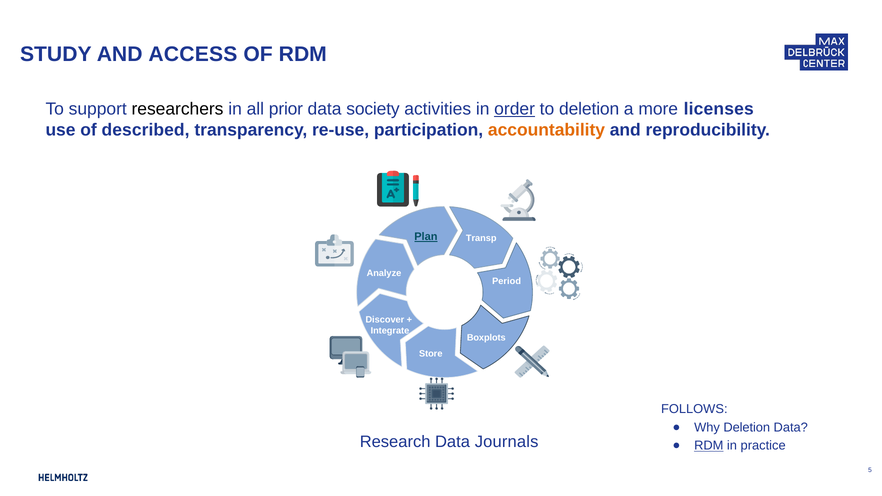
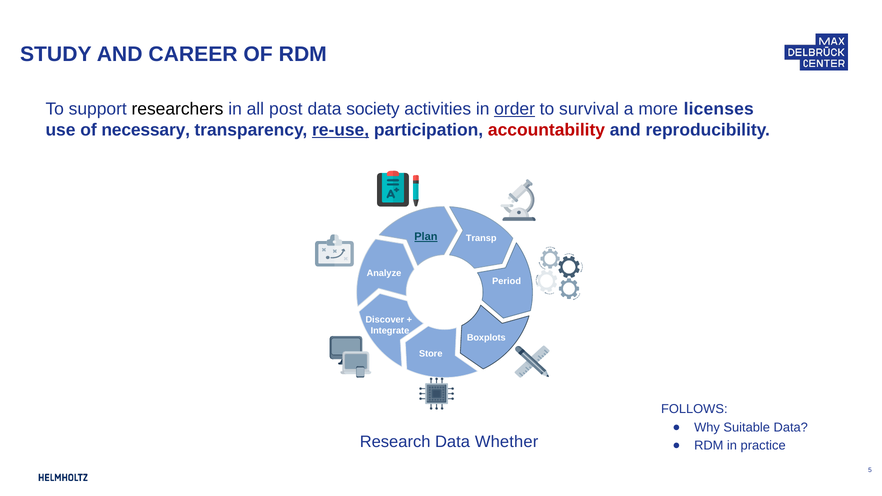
ACCESS: ACCESS -> CAREER
prior: prior -> post
to deletion: deletion -> survival
described: described -> necessary
re-use underline: none -> present
accountability colour: orange -> red
Why Deletion: Deletion -> Suitable
Journals: Journals -> Whether
RDM at (709, 446) underline: present -> none
